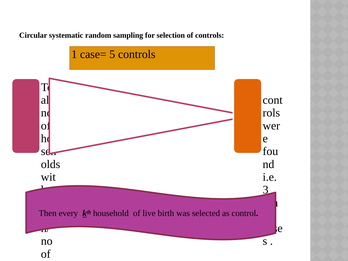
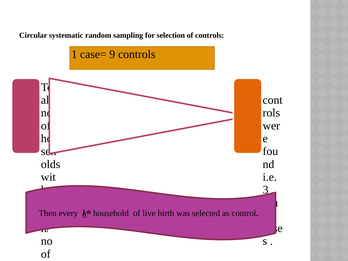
5: 5 -> 9
